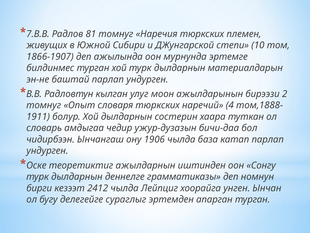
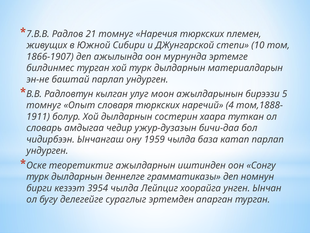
81: 81 -> 21
2: 2 -> 5
1906: 1906 -> 1959
2412: 2412 -> 3954
